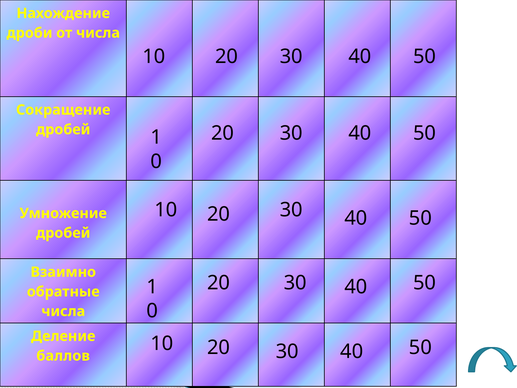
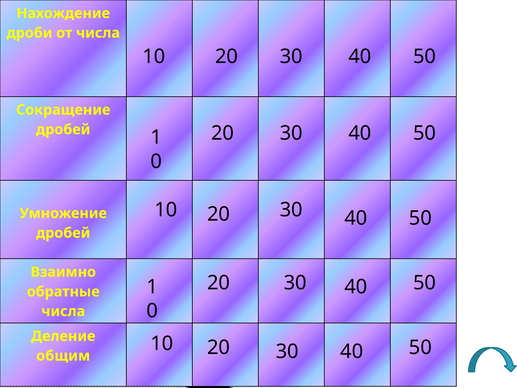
баллов: баллов -> общим
